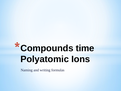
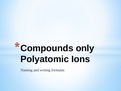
time: time -> only
